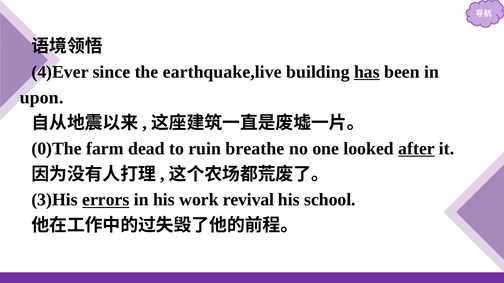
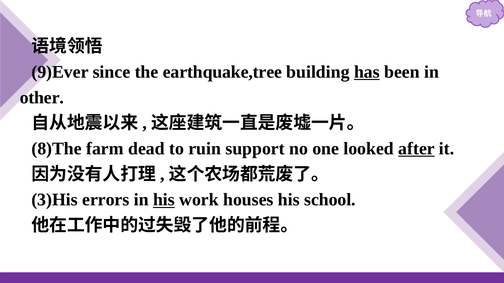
4)Ever: 4)Ever -> 9)Ever
earthquake,live: earthquake,live -> earthquake,tree
upon: upon -> other
0)The: 0)The -> 8)The
breathe: breathe -> support
errors underline: present -> none
his at (164, 200) underline: none -> present
revival: revival -> houses
